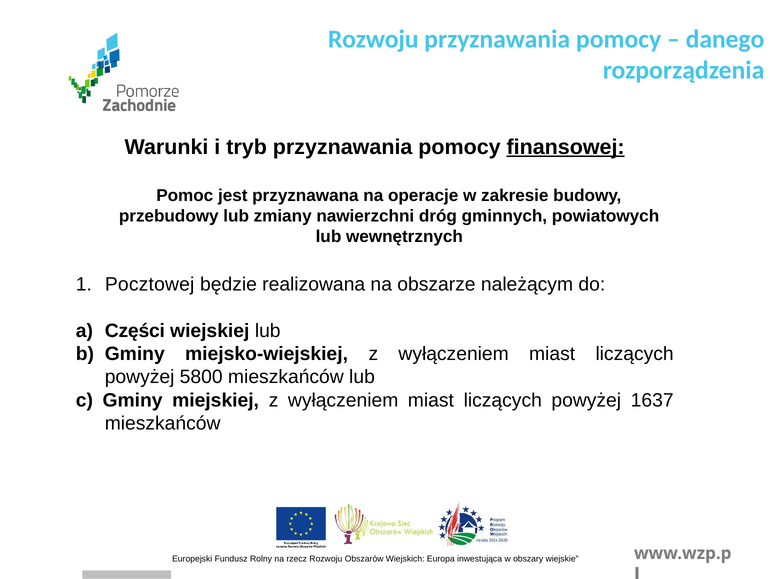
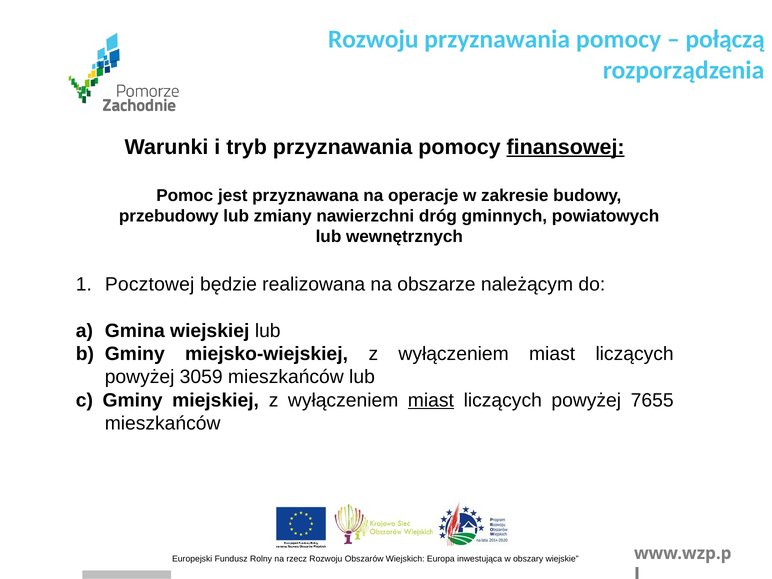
danego: danego -> połączą
Części: Części -> Gmina
5800: 5800 -> 3059
miast at (431, 400) underline: none -> present
1637: 1637 -> 7655
